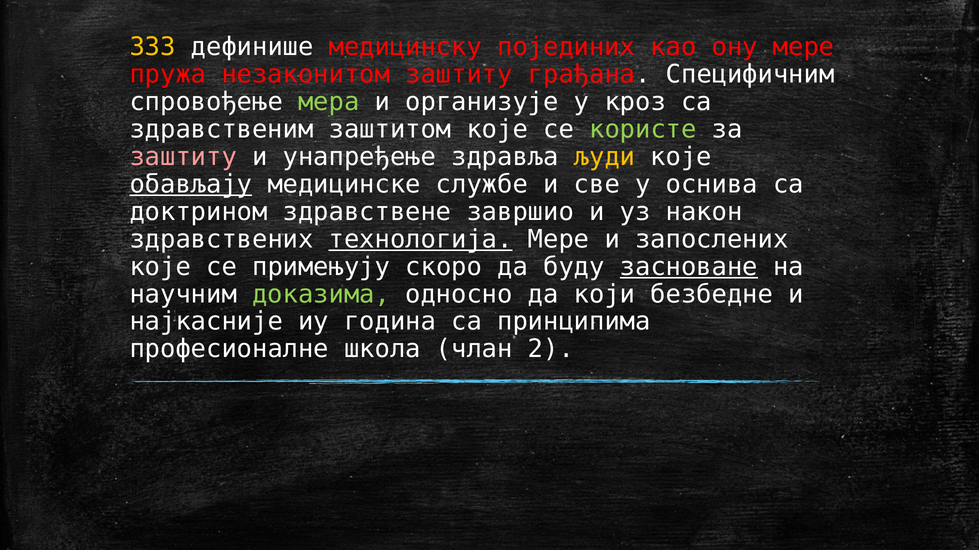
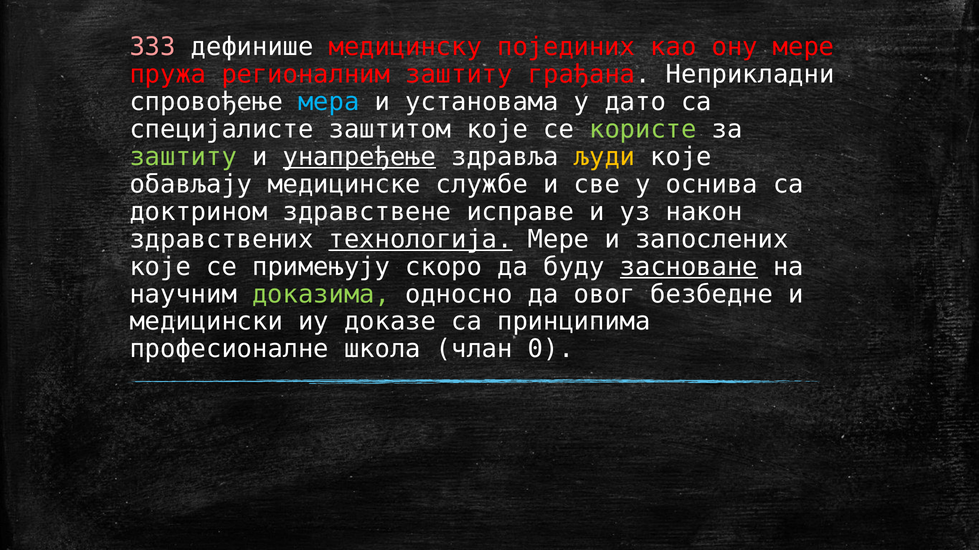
ЗЗЗ colour: yellow -> pink
незаконитом: незаконитом -> регионалним
Специфичним: Специфичним -> Неприкладни
мера colour: light green -> light blue
организује: организује -> установама
кроз: кроз -> дато
здравственим: здравственим -> специјалисте
заштиту at (183, 157) colour: pink -> light green
унапређење underline: none -> present
обављају underline: present -> none
завршио: завршио -> исправе
који: који -> овог
најкасније: најкасније -> медицински
година: година -> доказе
2: 2 -> 0
